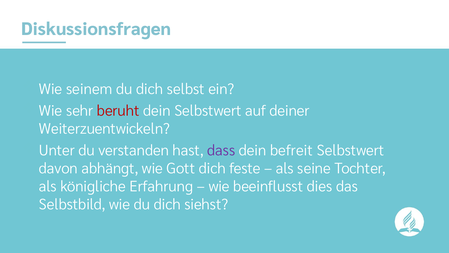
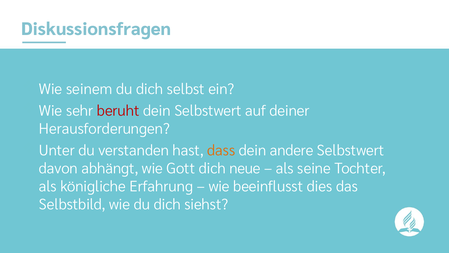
Weiterzuentwickeln: Weiterzuentwickeln -> Herausforderungen
dass colour: purple -> orange
befreit: befreit -> andere
feste: feste -> neue
